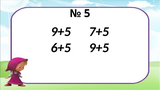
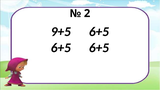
5: 5 -> 2
9+5 7+5: 7+5 -> 6+5
9+5 at (99, 48): 9+5 -> 6+5
